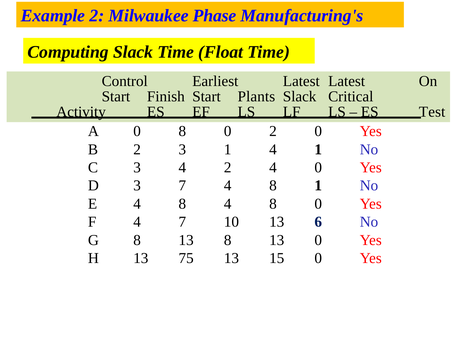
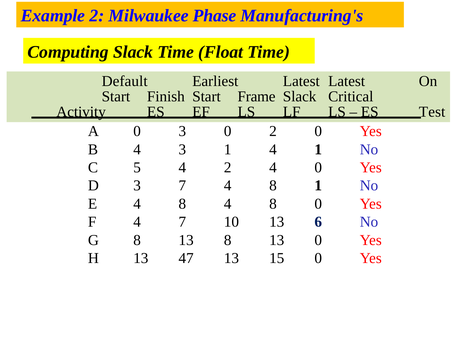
Control: Control -> Default
Plants: Plants -> Frame
0 8: 8 -> 3
B 2: 2 -> 4
C 3: 3 -> 5
75: 75 -> 47
